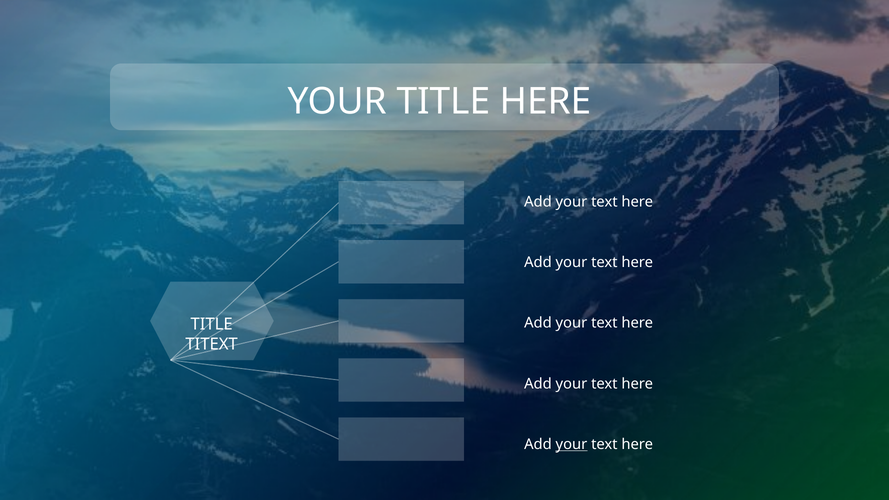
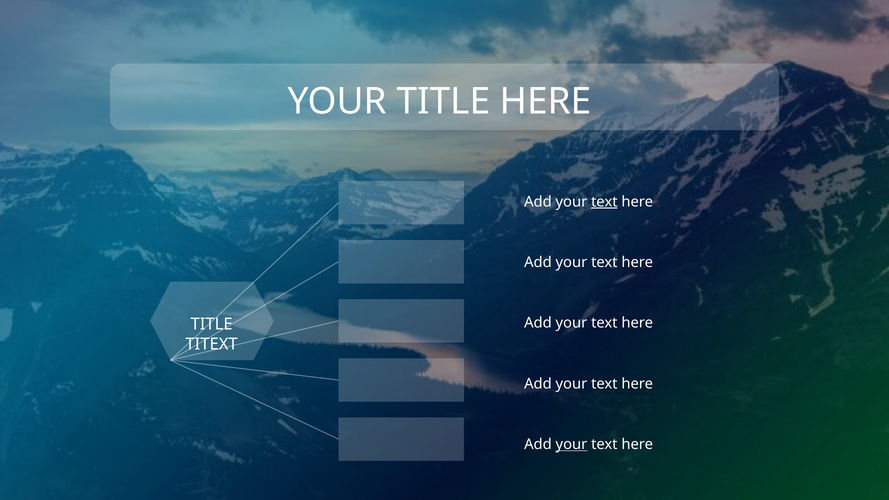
text at (604, 202) underline: none -> present
